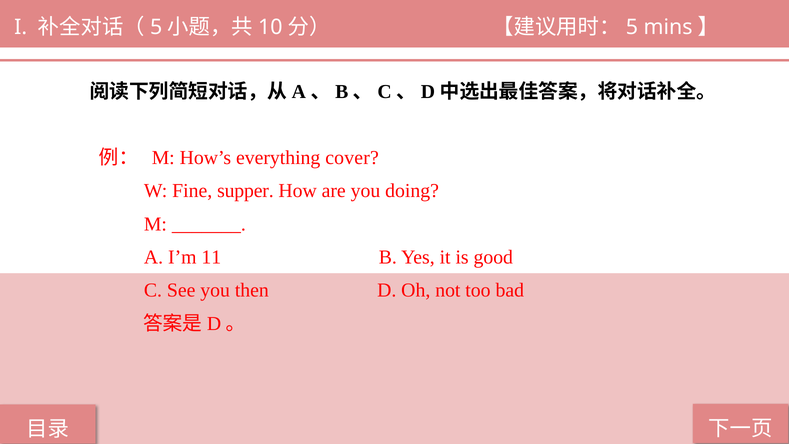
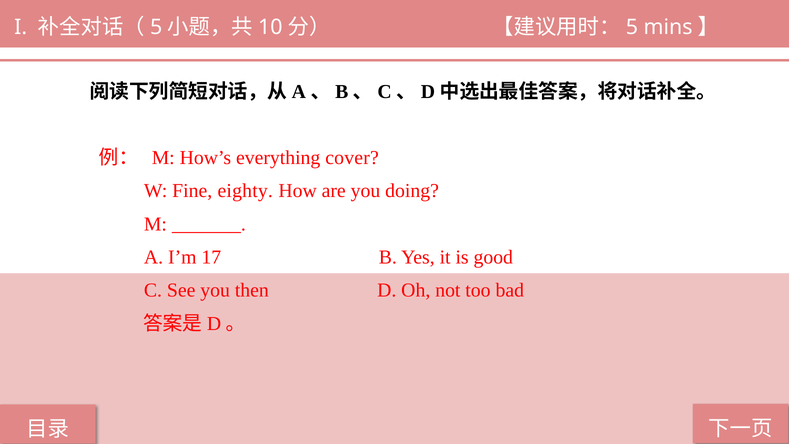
supper: supper -> eighty
11: 11 -> 17
